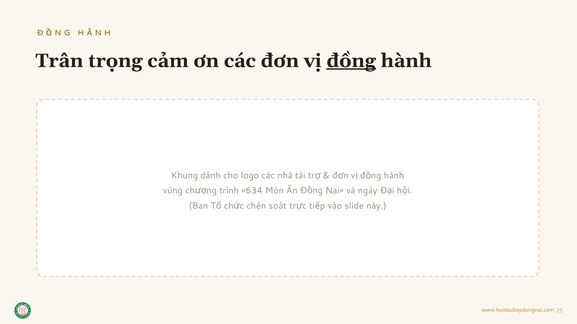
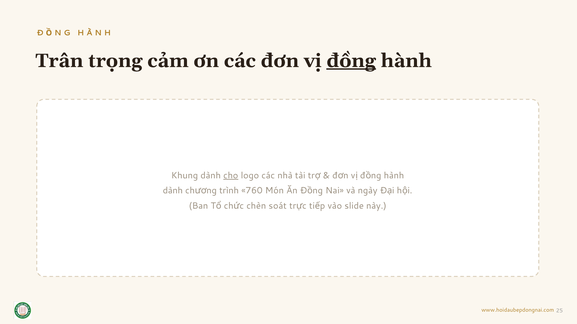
cho underline: none -> present
vùng at (173, 191): vùng -> dành
634: 634 -> 760
